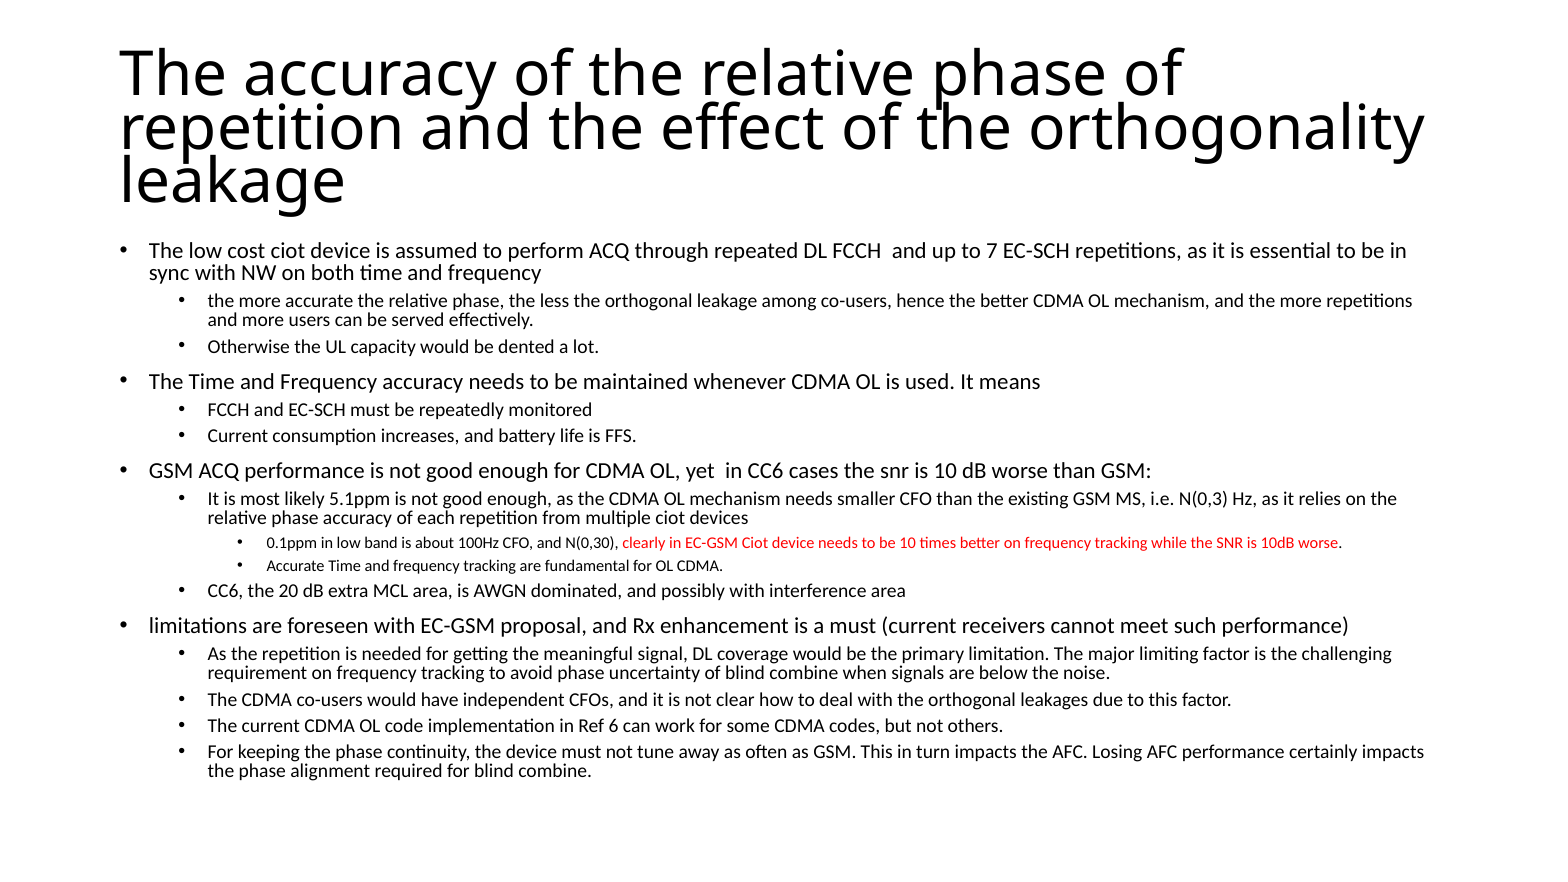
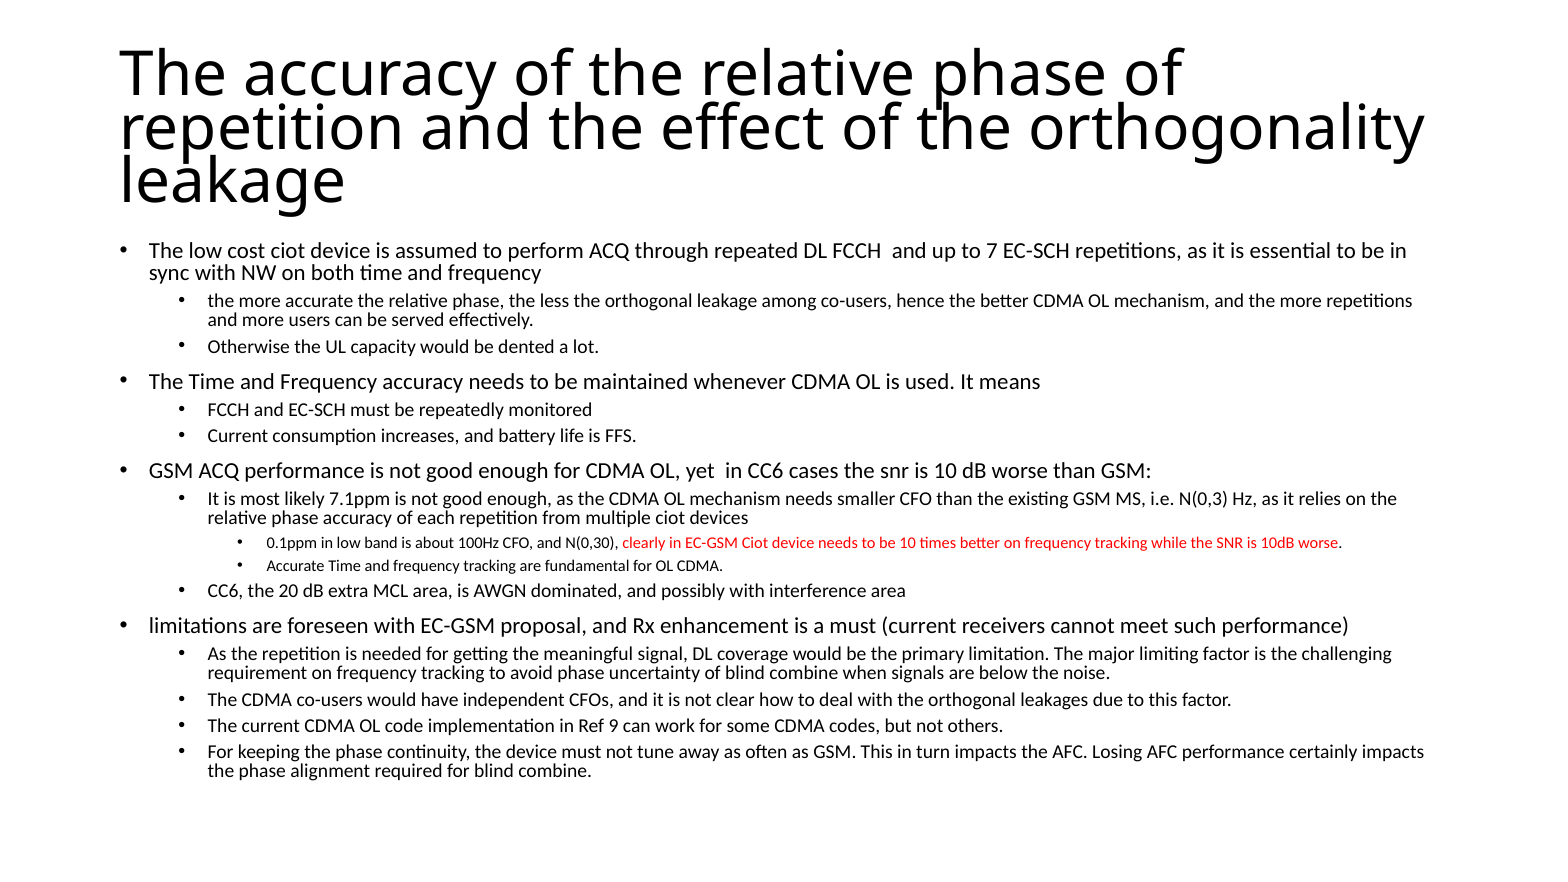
5.1ppm: 5.1ppm -> 7.1ppm
6: 6 -> 9
